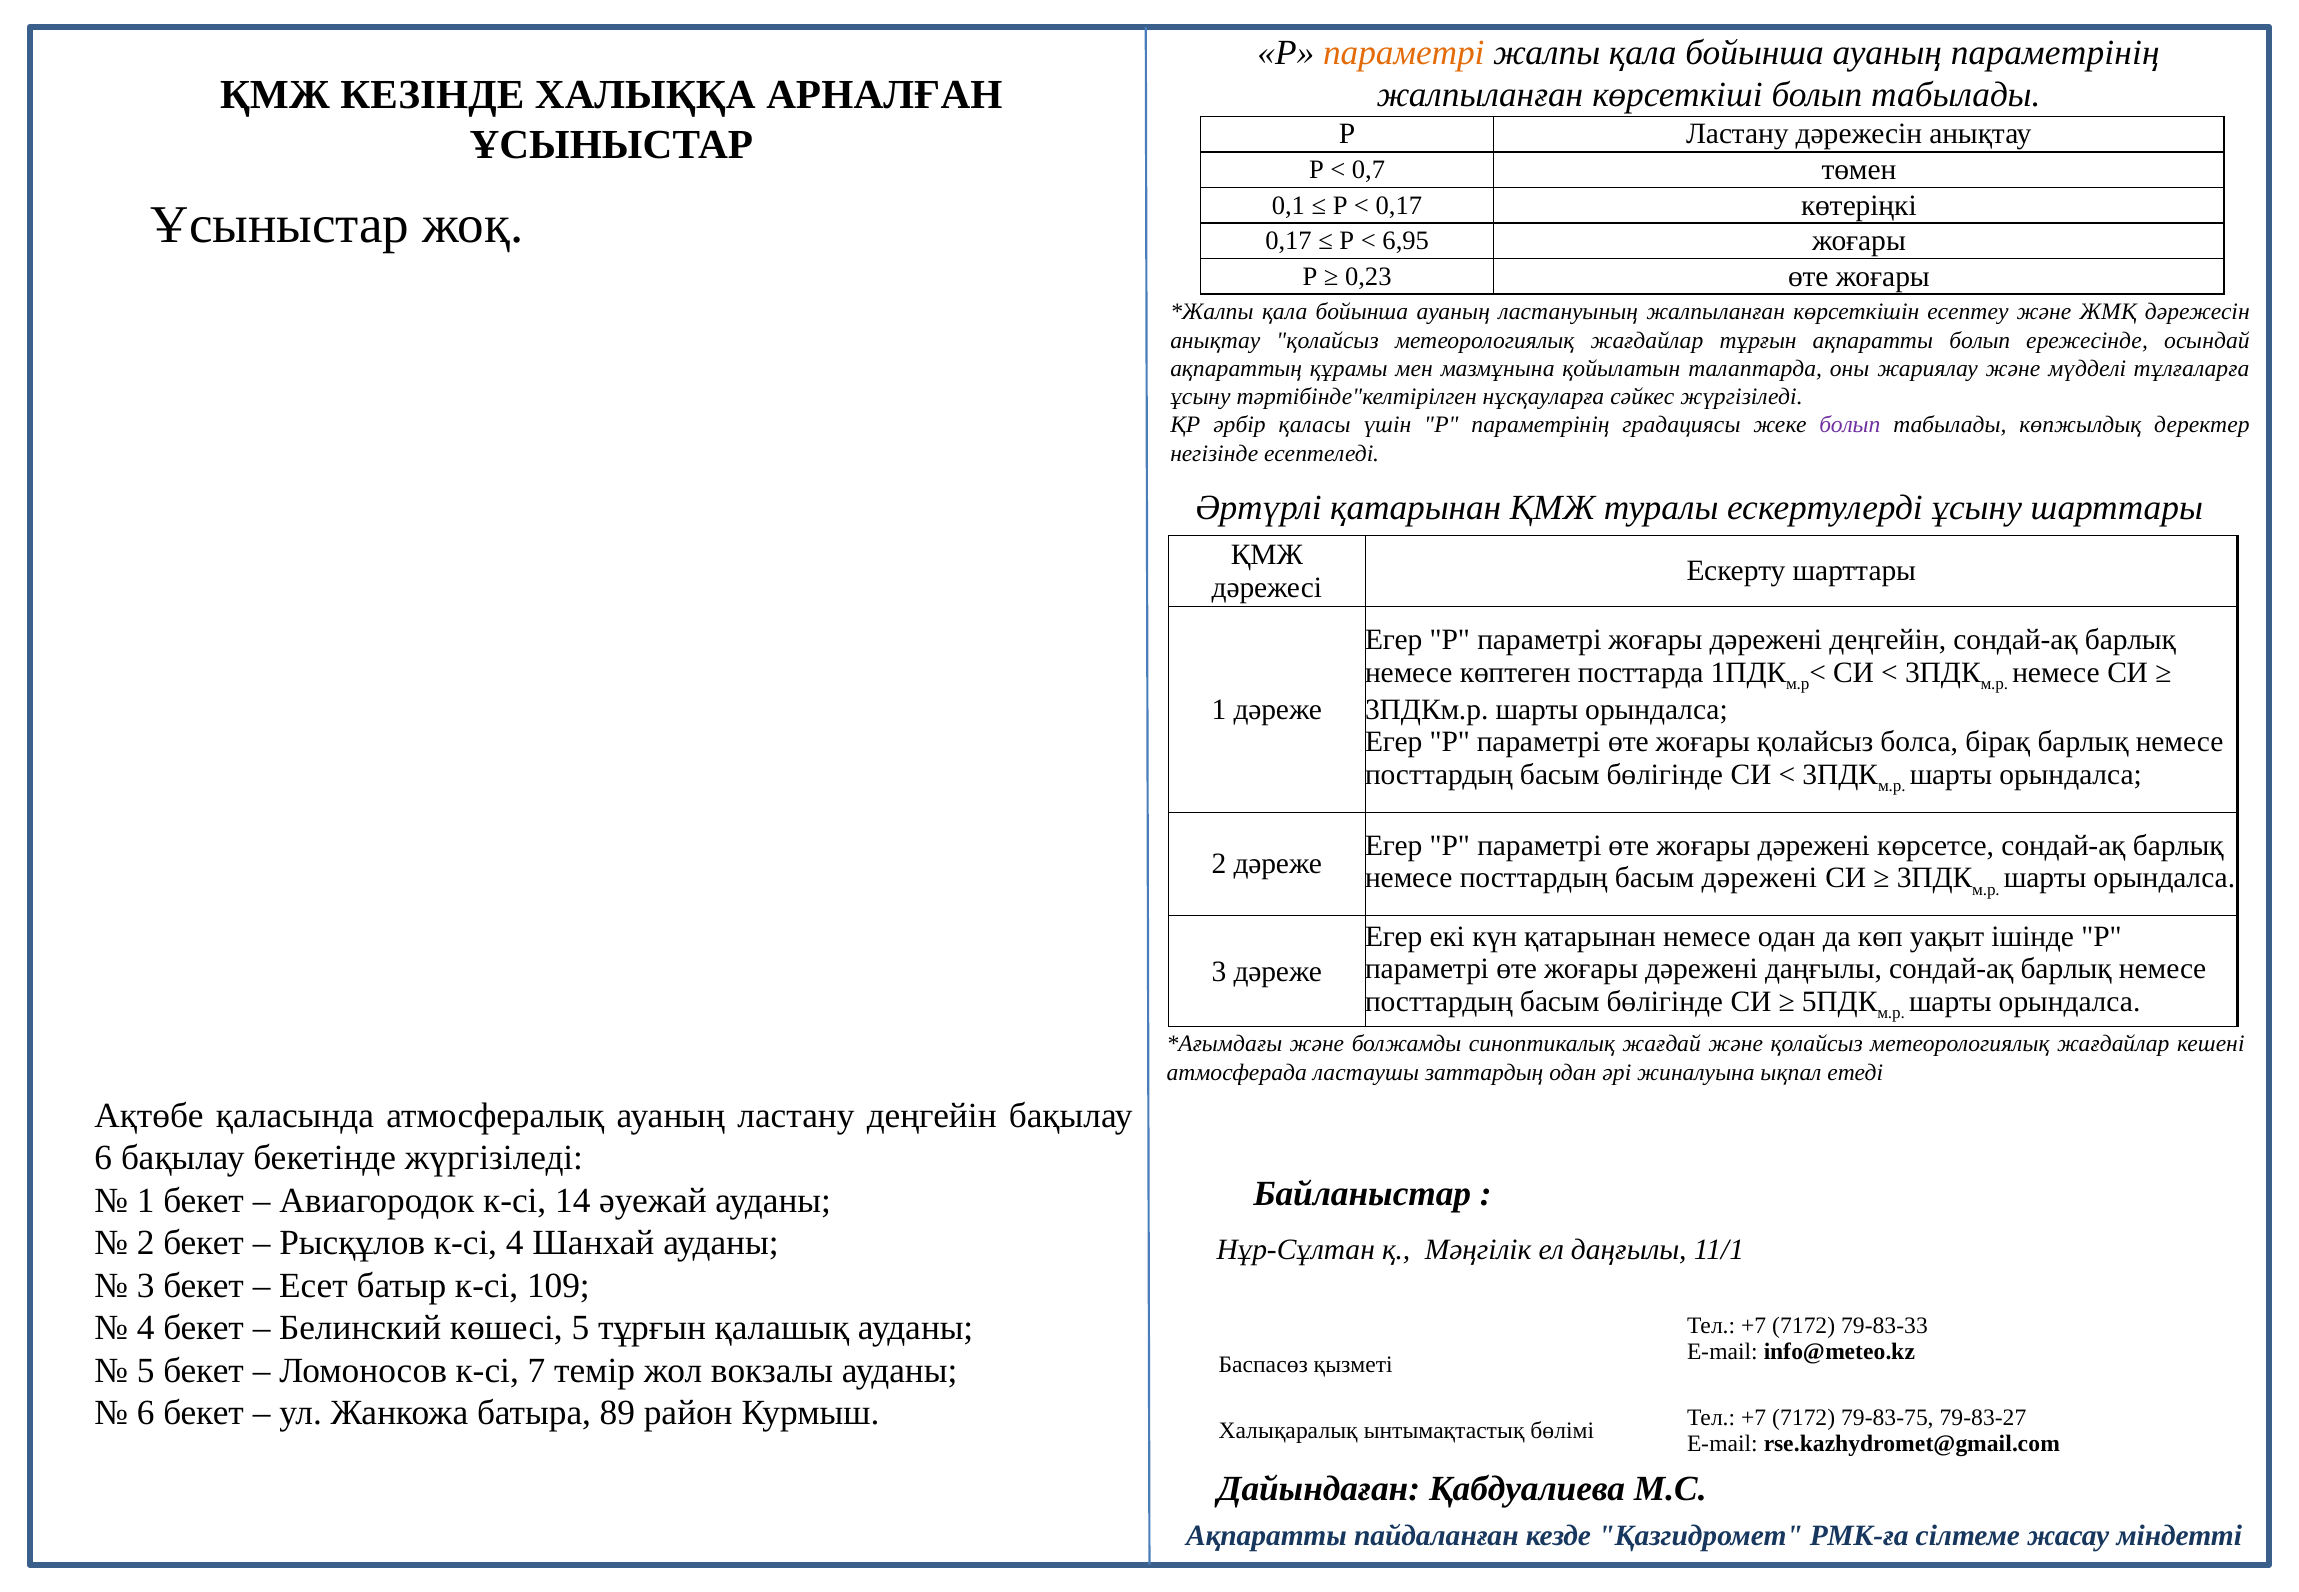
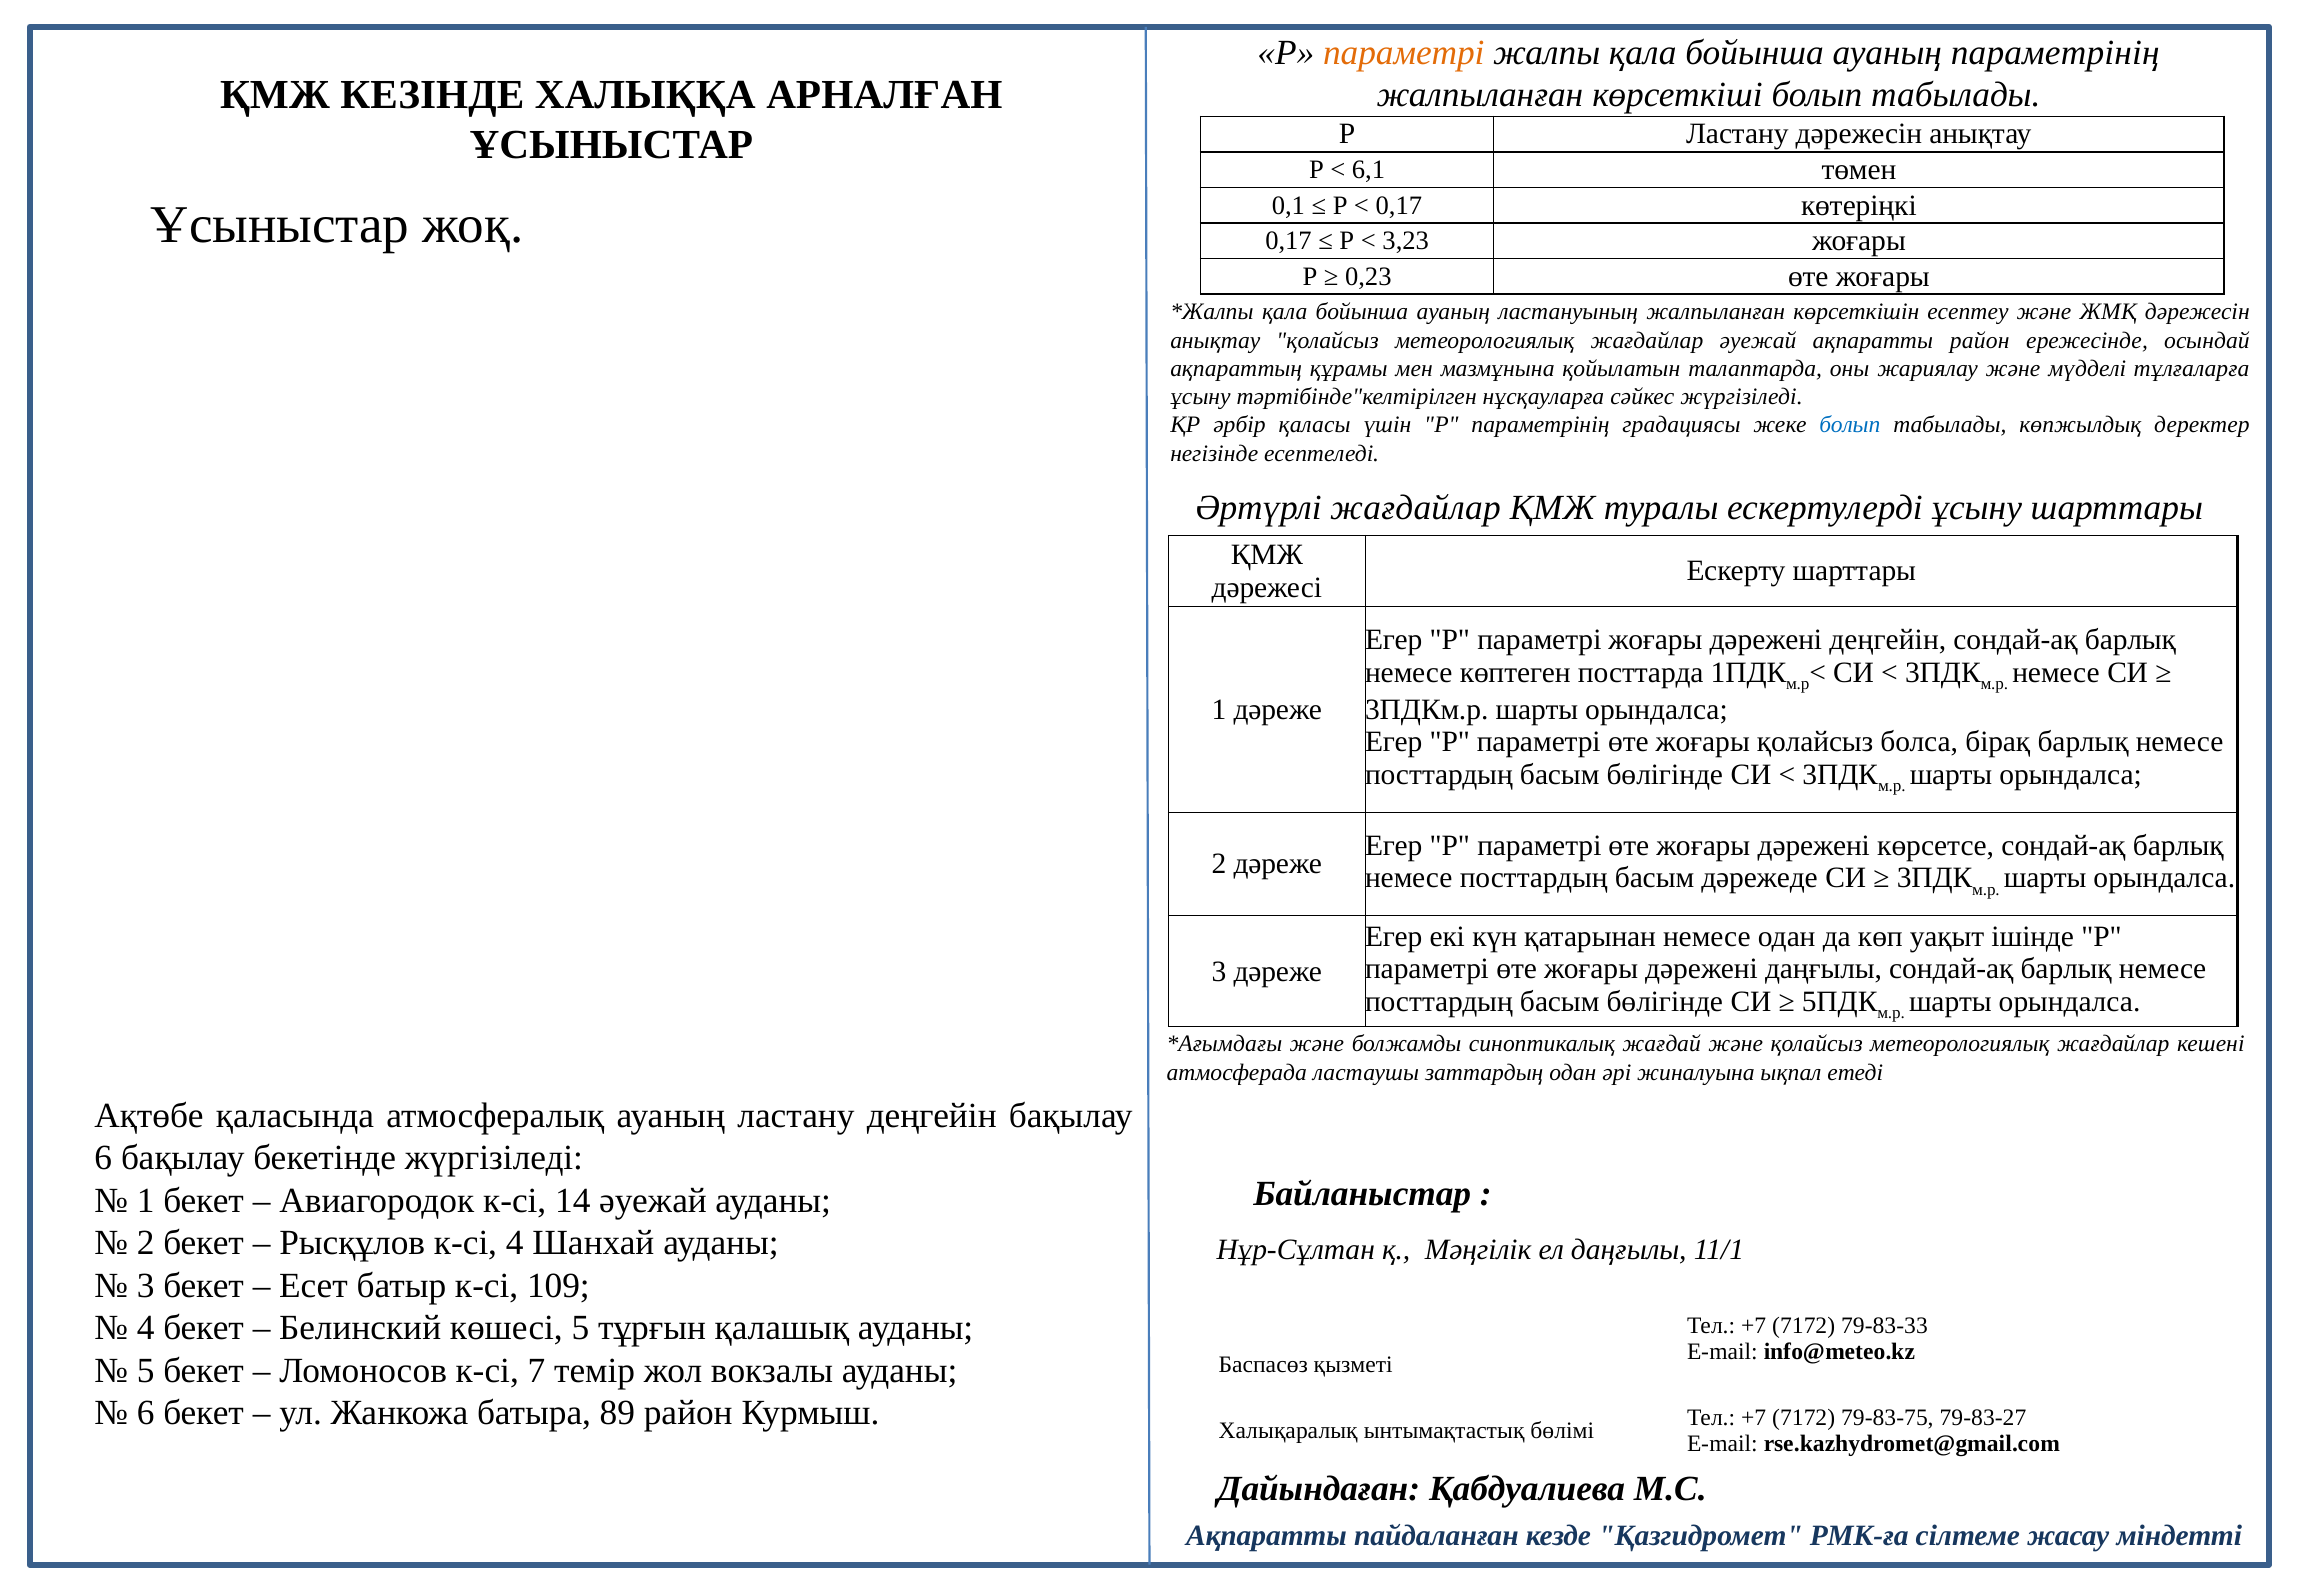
0,7: 0,7 -> 6,1
6,95: 6,95 -> 3,23
жағдайлар тұрғын: тұрғын -> әуежай
ақпаратты болып: болып -> район
болып at (1850, 425) colour: purple -> blue
Әртүрлі қатарынан: қатарынан -> жағдайлар
басым дәрежені: дәрежені -> дәрежеде
